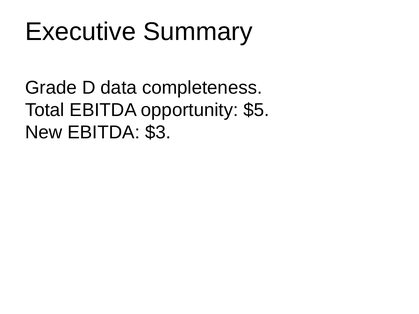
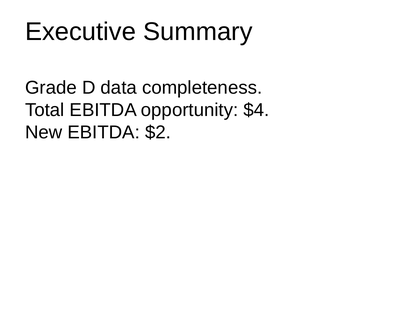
$5: $5 -> $4
$3: $3 -> $2
